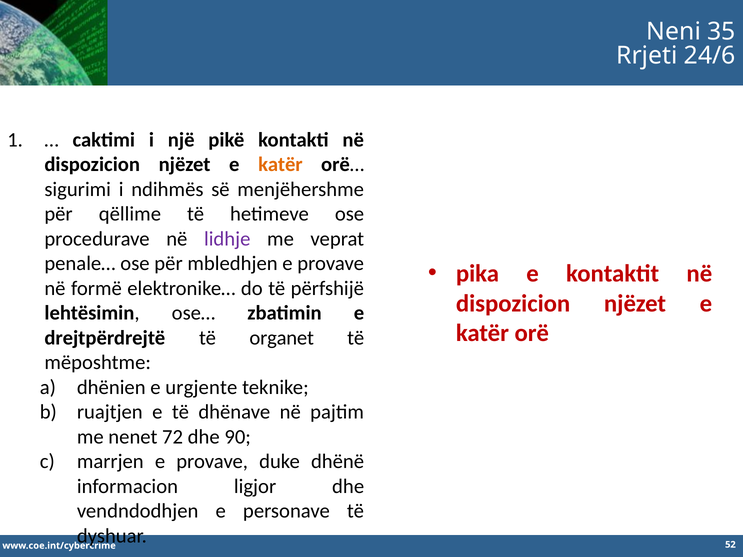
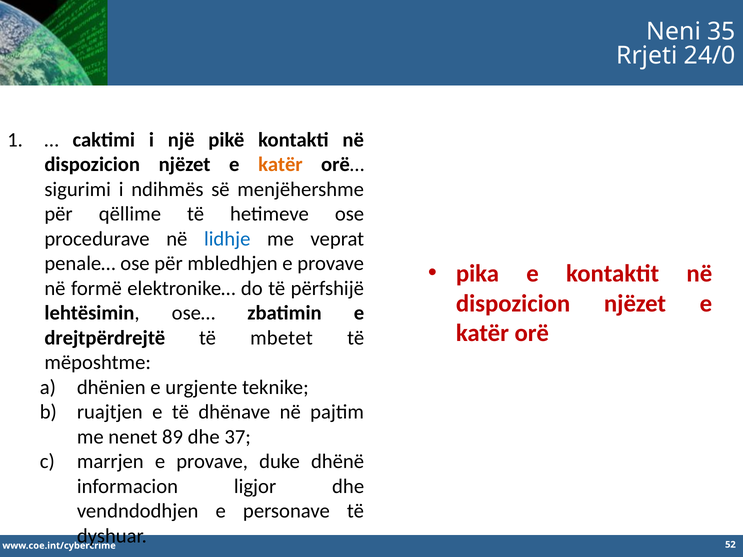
24/6: 24/6 -> 24/0
lidhje colour: purple -> blue
organet: organet -> mbetet
72: 72 -> 89
90: 90 -> 37
